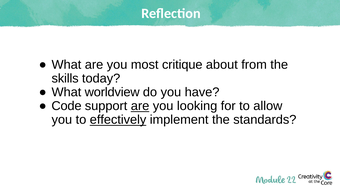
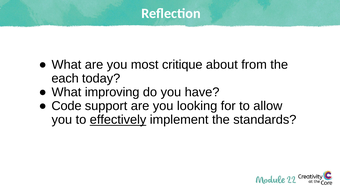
skills: skills -> each
worldview: worldview -> improving
are at (140, 106) underline: present -> none
